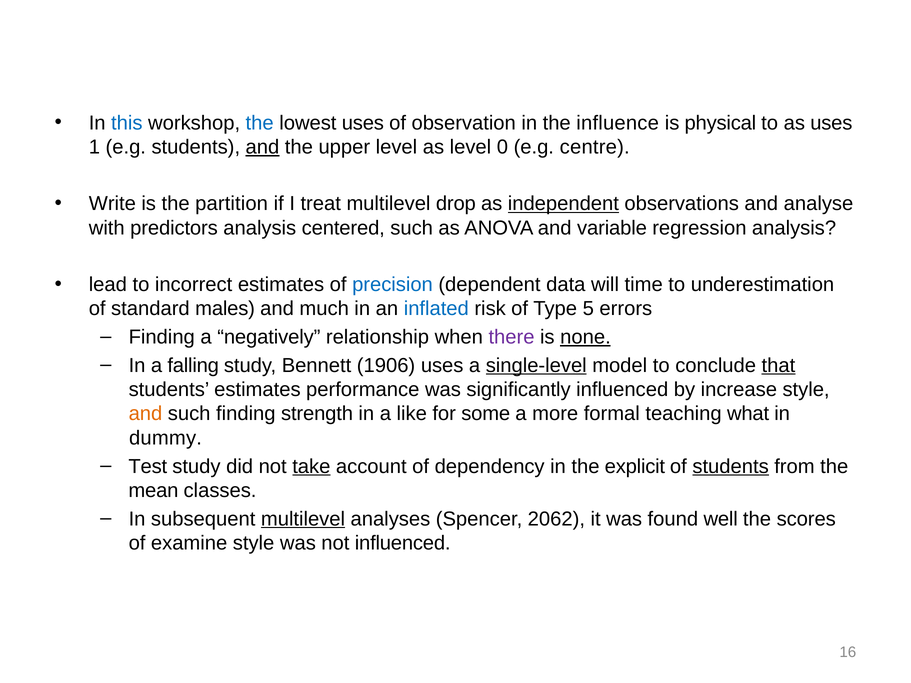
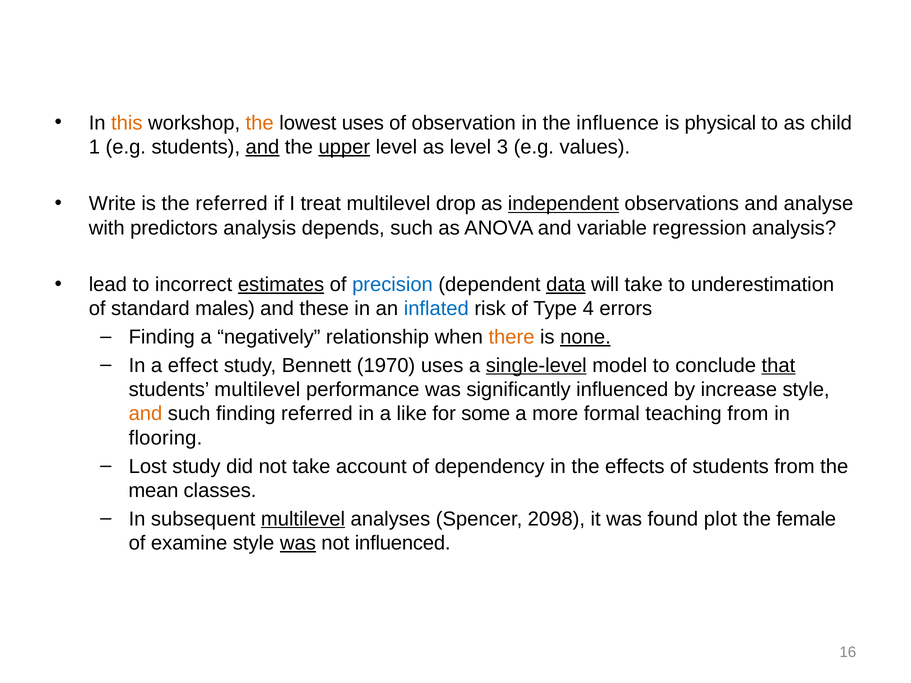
this colour: blue -> orange
the at (260, 123) colour: blue -> orange
as uses: uses -> child
upper underline: none -> present
0: 0 -> 3
centre: centre -> values
the partition: partition -> referred
centered: centered -> depends
estimates at (281, 285) underline: none -> present
data underline: none -> present
will time: time -> take
much: much -> these
5: 5 -> 4
there colour: purple -> orange
falling: falling -> effect
1906: 1906 -> 1970
students estimates: estimates -> multilevel
finding strength: strength -> referred
teaching what: what -> from
dummy: dummy -> flooring
Test: Test -> Lost
take at (311, 467) underline: present -> none
explicit: explicit -> effects
students at (731, 467) underline: present -> none
2062: 2062 -> 2098
well: well -> plot
scores: scores -> female
was at (298, 543) underline: none -> present
